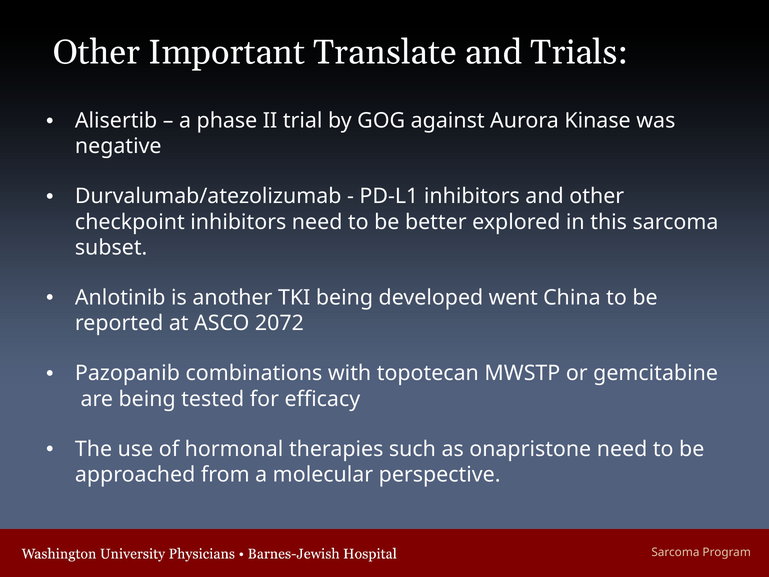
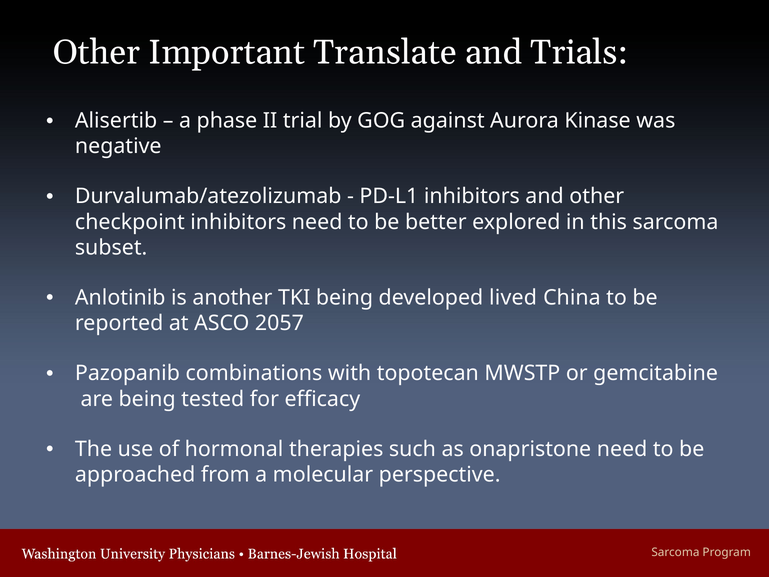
went: went -> lived
2072: 2072 -> 2057
